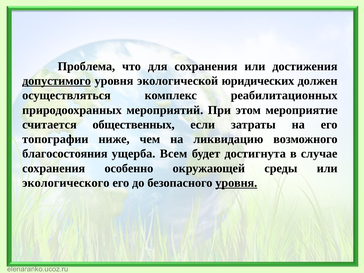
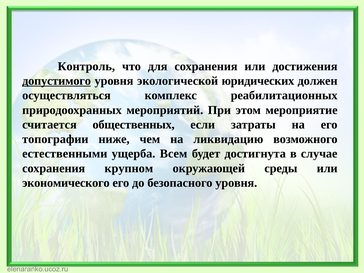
Проблема: Проблема -> Контроль
благосостояния: благосостояния -> естественными
особенно: особенно -> крупном
экологического: экологического -> экономического
уровня at (236, 183) underline: present -> none
